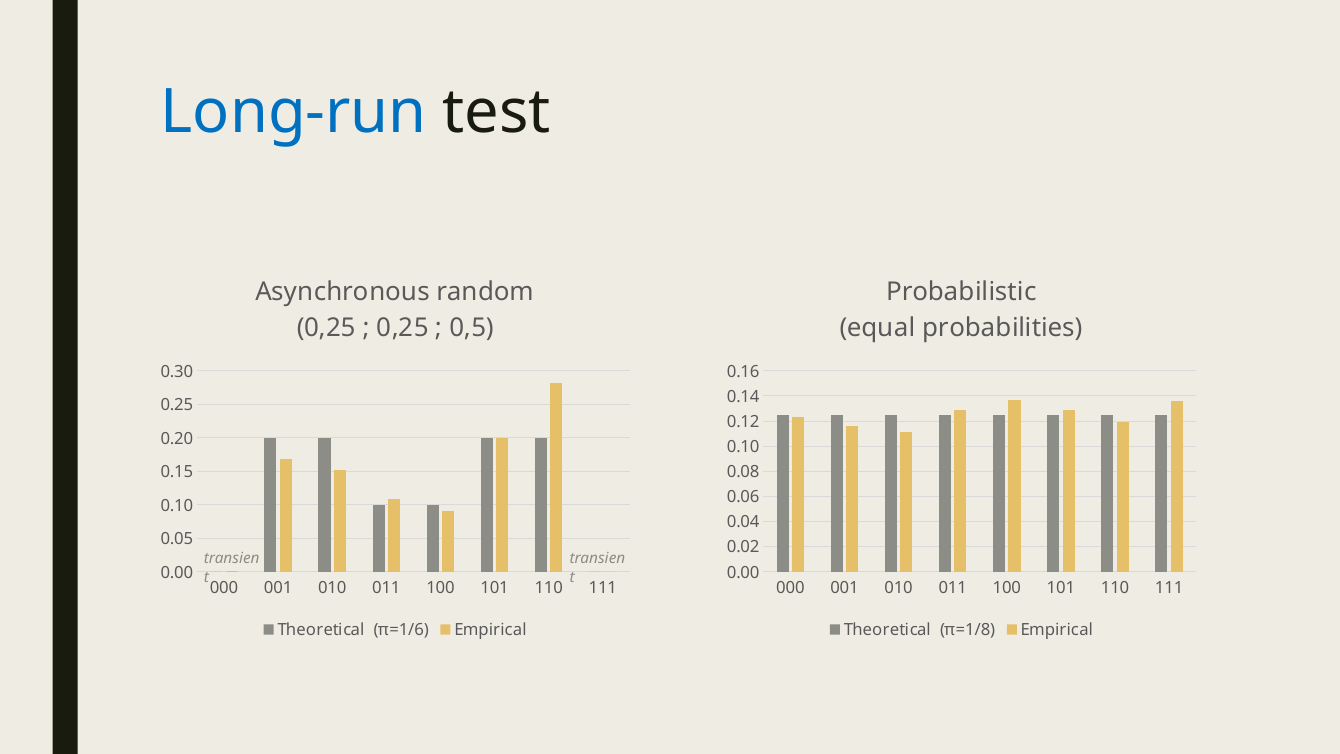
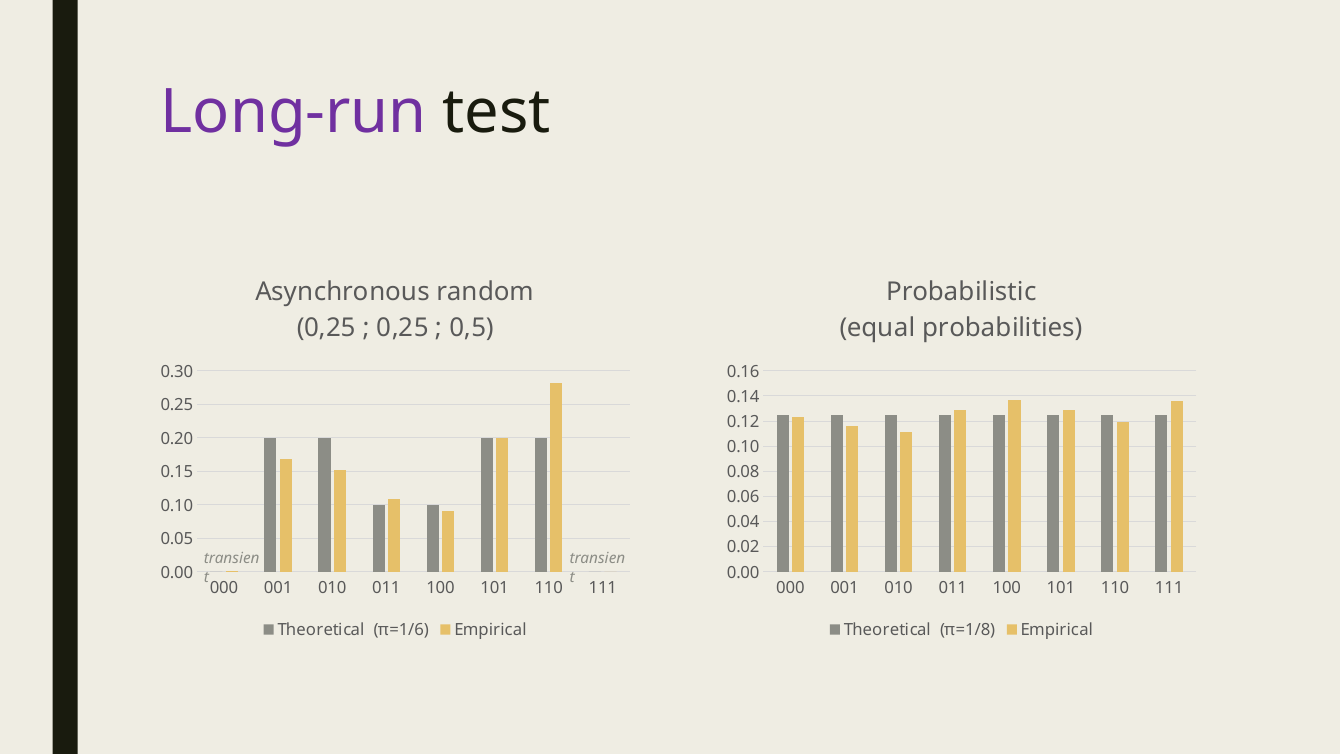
Long-run colour: blue -> purple
